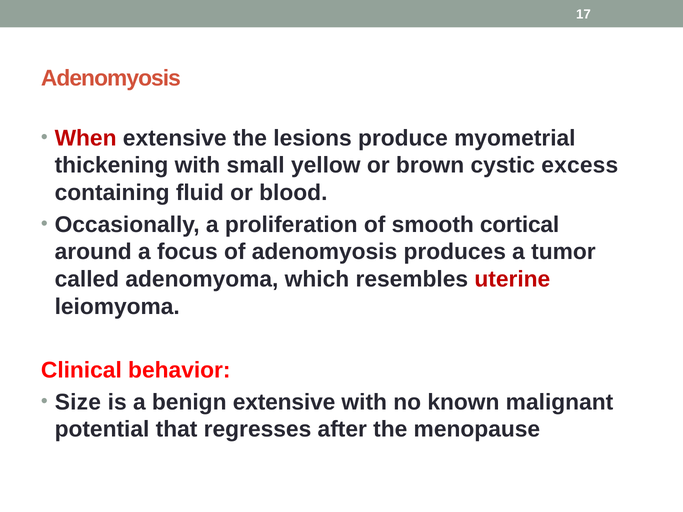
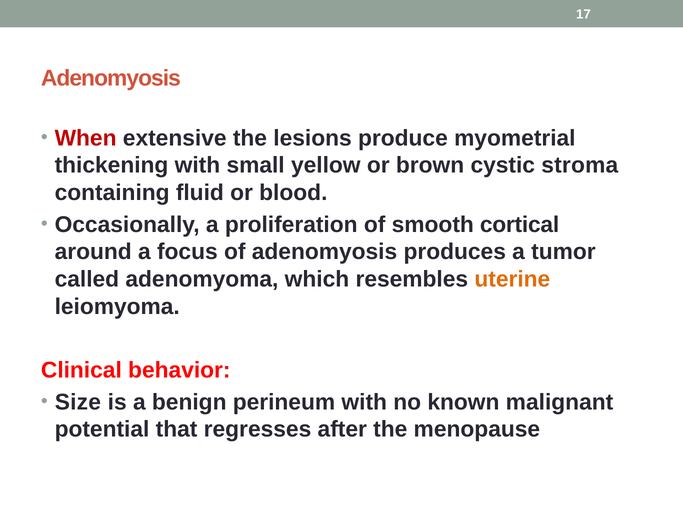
excess: excess -> stroma
uterine colour: red -> orange
benign extensive: extensive -> perineum
